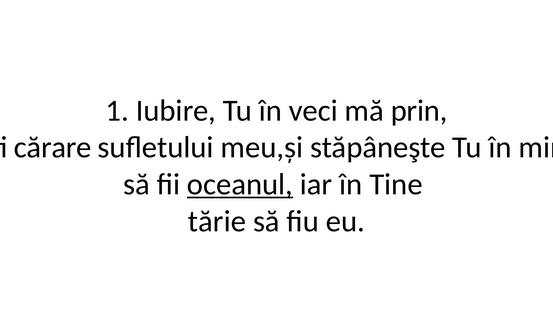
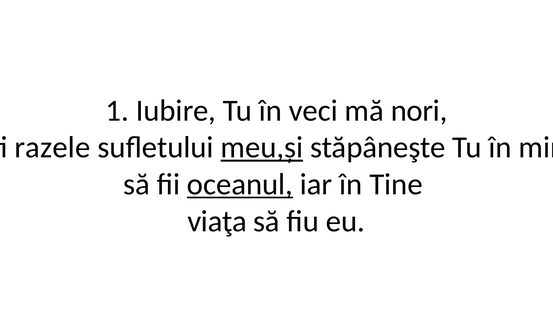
prin: prin -> nori
cărare: cărare -> razele
meu,și underline: none -> present
tărie: tărie -> viaţa
